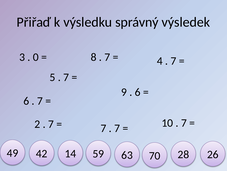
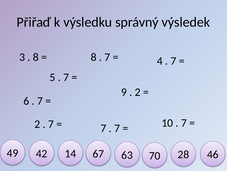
0 at (36, 57): 0 -> 8
6 at (138, 92): 6 -> 2
59: 59 -> 67
26: 26 -> 46
